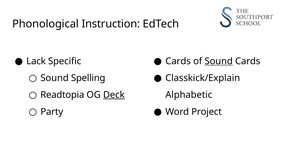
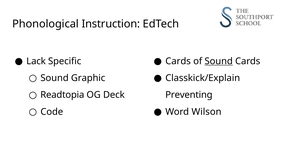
Spelling: Spelling -> Graphic
Deck underline: present -> none
Alphabetic: Alphabetic -> Preventing
Party: Party -> Code
Project: Project -> Wilson
